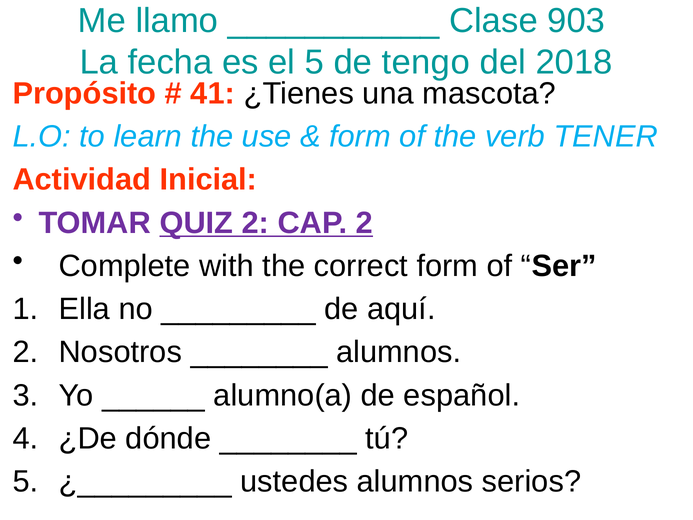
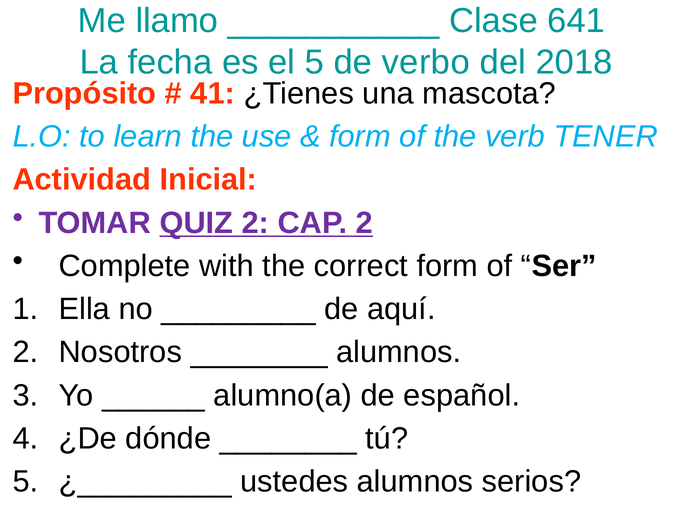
903: 903 -> 641
tengo: tengo -> verbo
